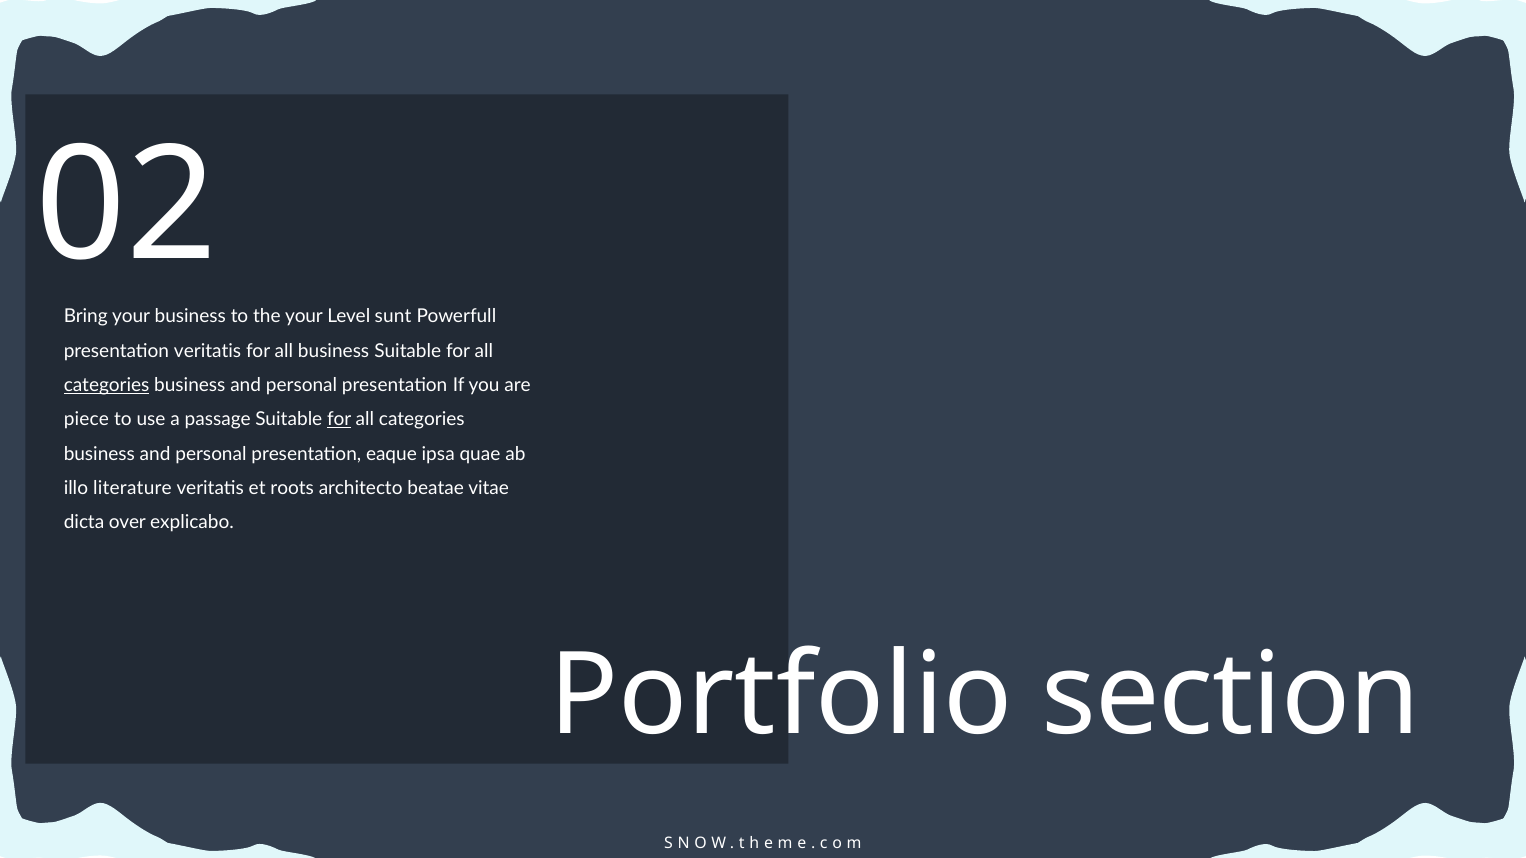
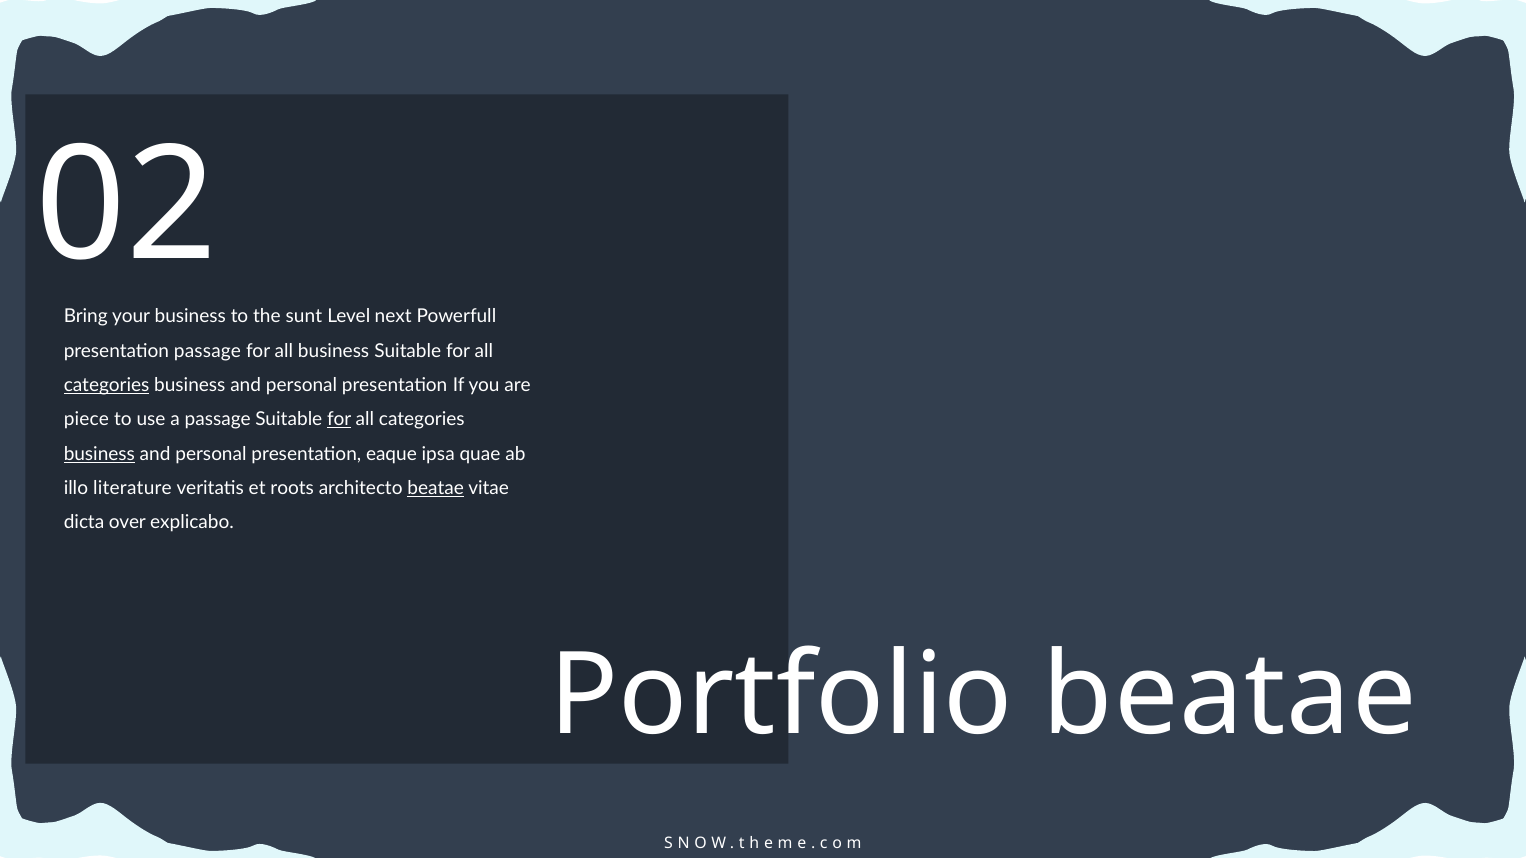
the your: your -> sunt
sunt: sunt -> next
presentation veritatis: veritatis -> passage
business at (99, 454) underline: none -> present
beatae at (436, 488) underline: none -> present
Portfolio section: section -> beatae
